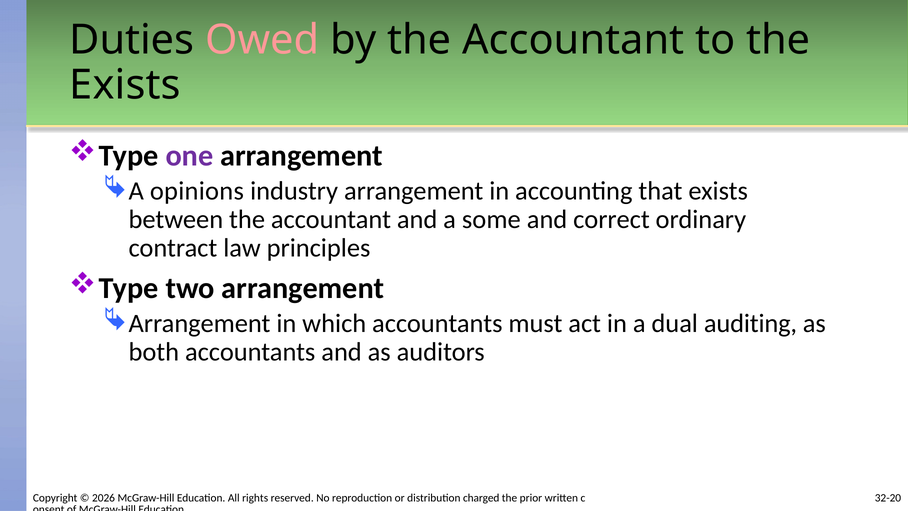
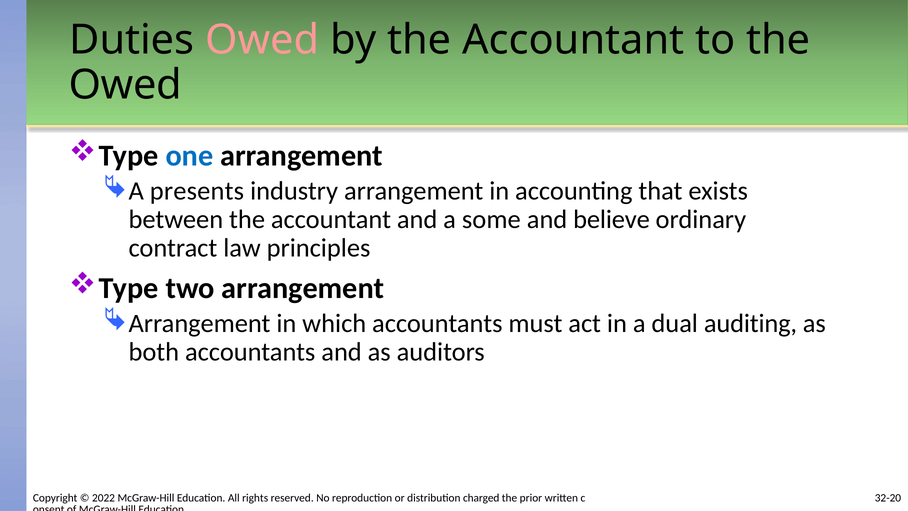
Exists at (125, 85): Exists -> Owed
one colour: purple -> blue
opinions: opinions -> presents
correct: correct -> believe
2026: 2026 -> 2022
